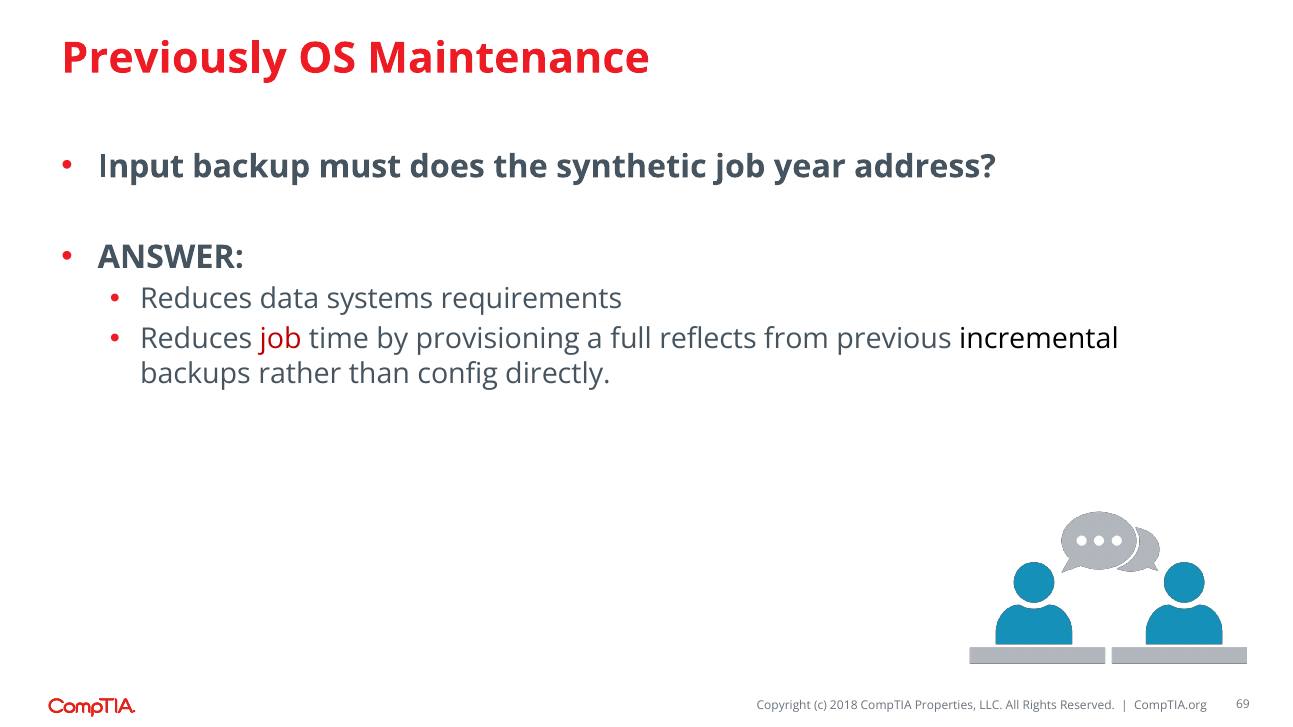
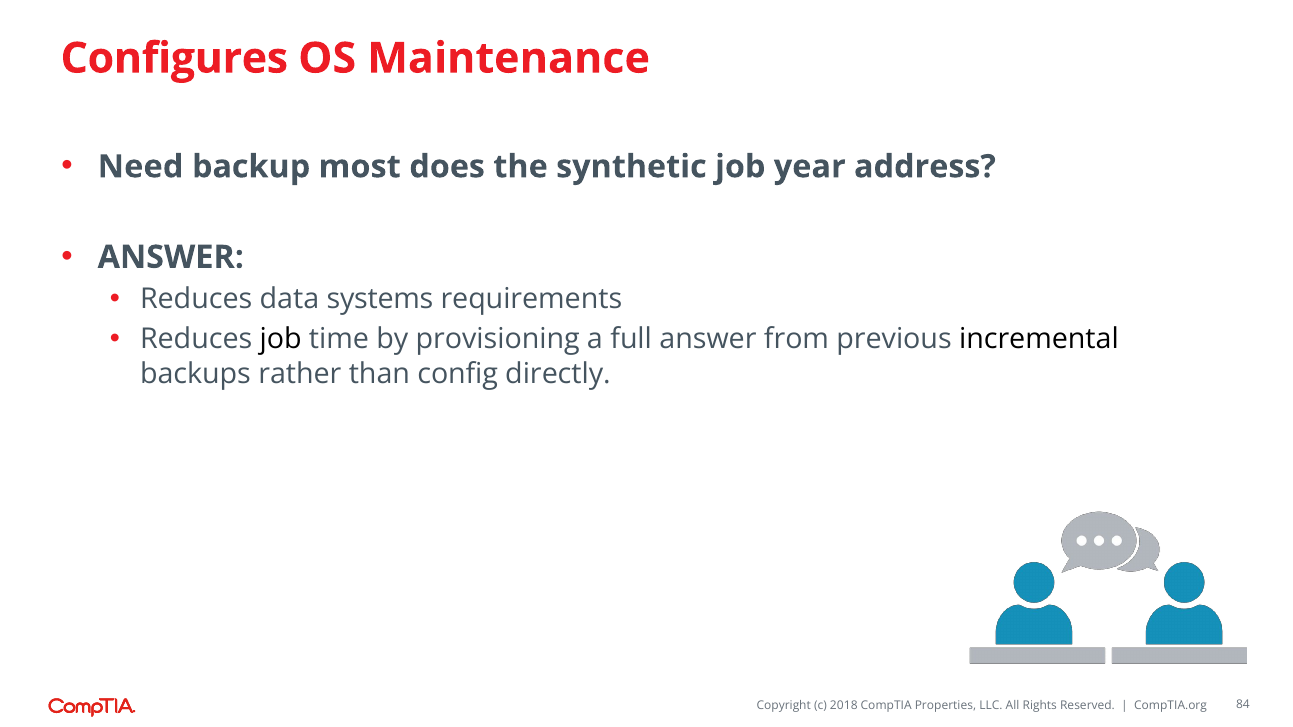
Previously: Previously -> Configures
Input: Input -> Need
must: must -> most
job at (281, 340) colour: red -> black
full reflects: reflects -> answer
69: 69 -> 84
